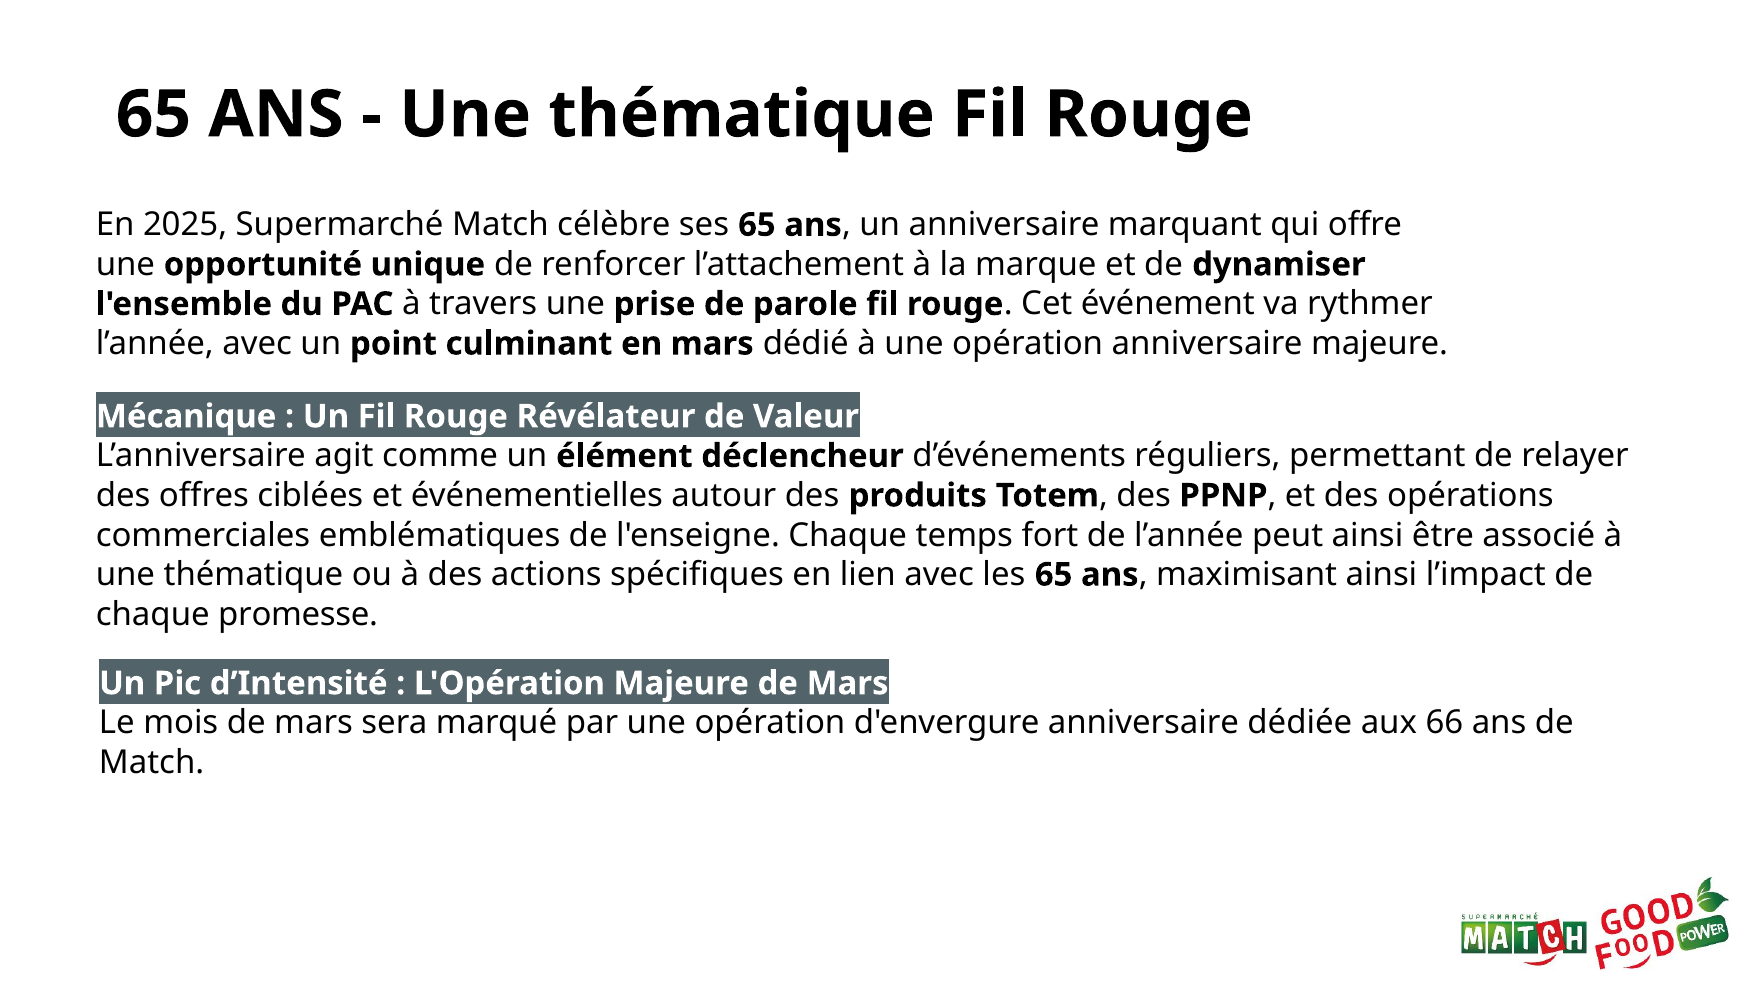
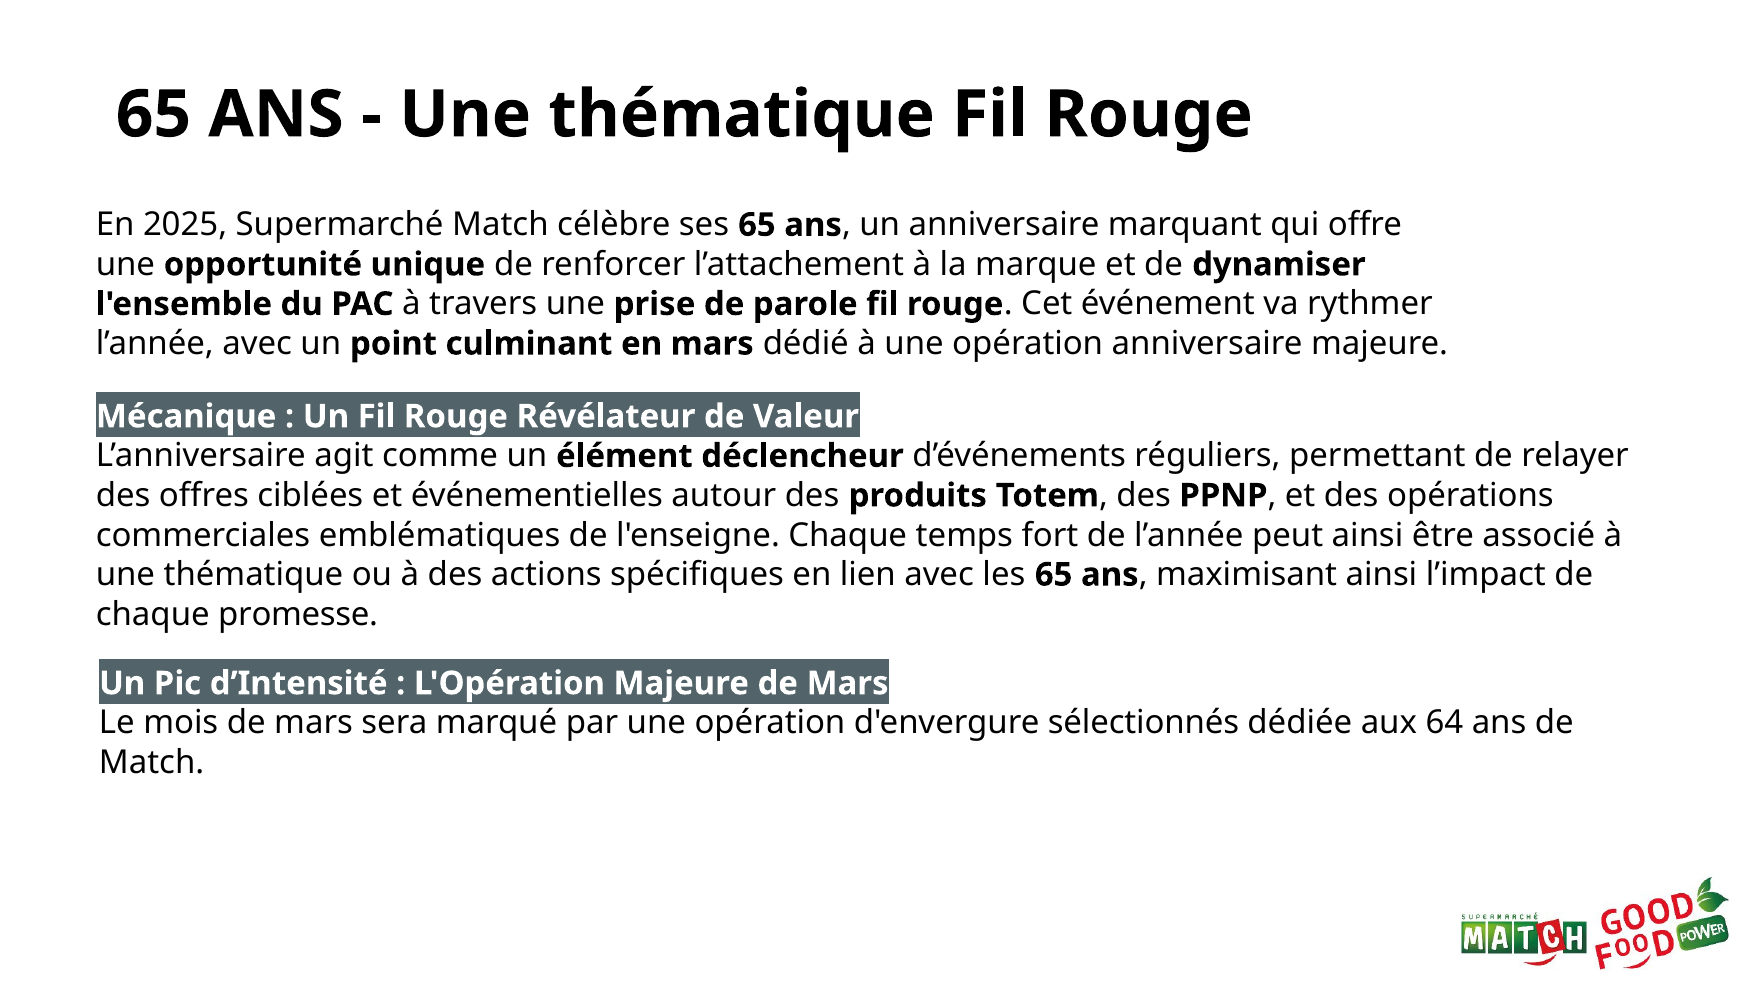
d'envergure anniversaire: anniversaire -> sélectionnés
66: 66 -> 64
